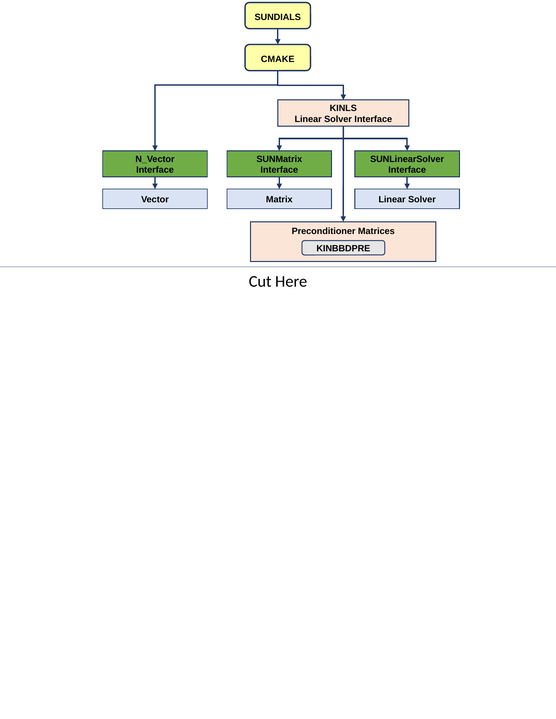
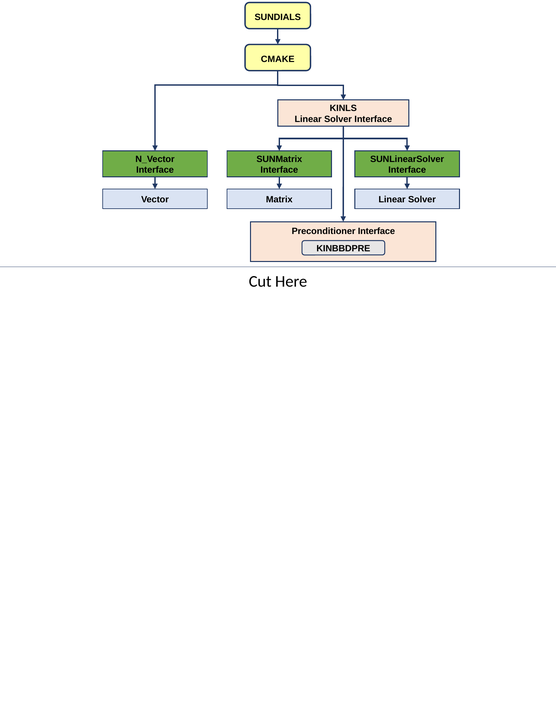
Preconditioner Matrices: Matrices -> Interface
